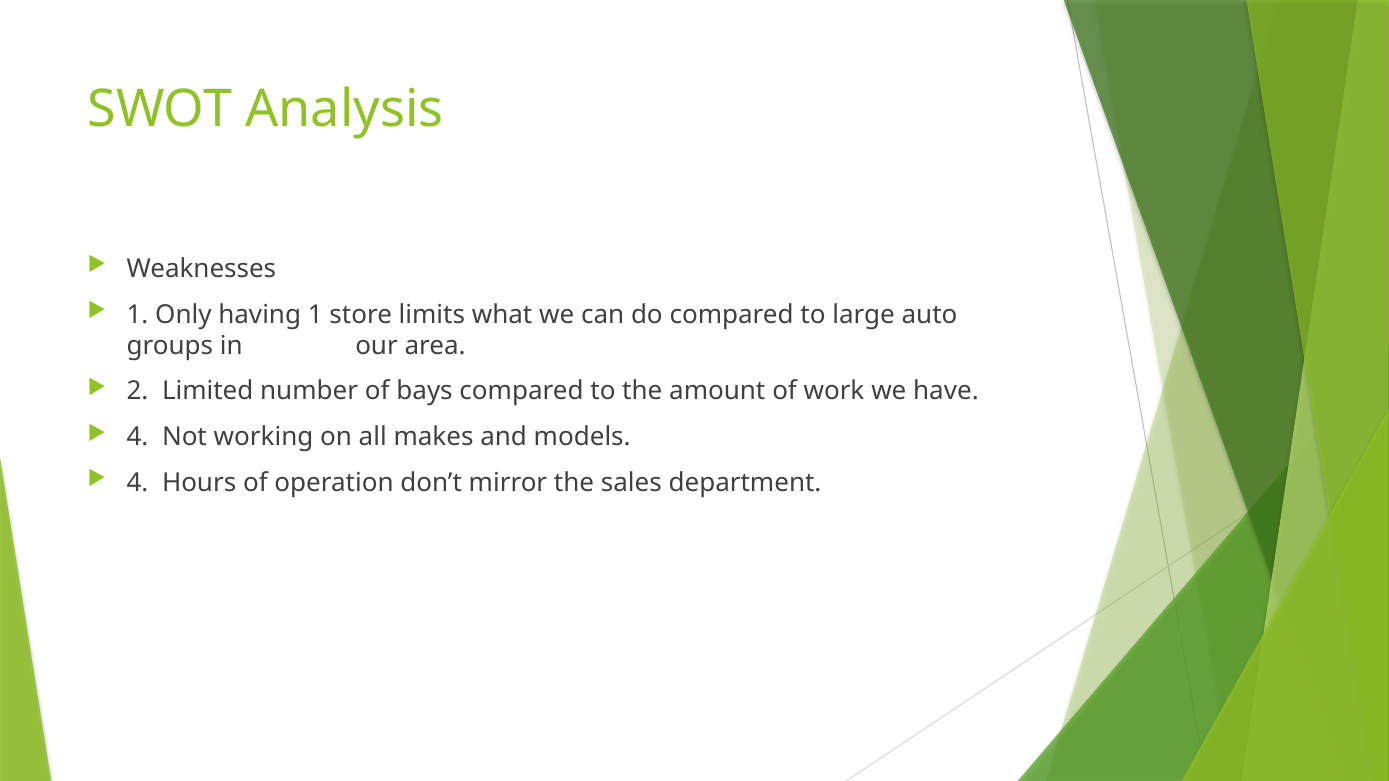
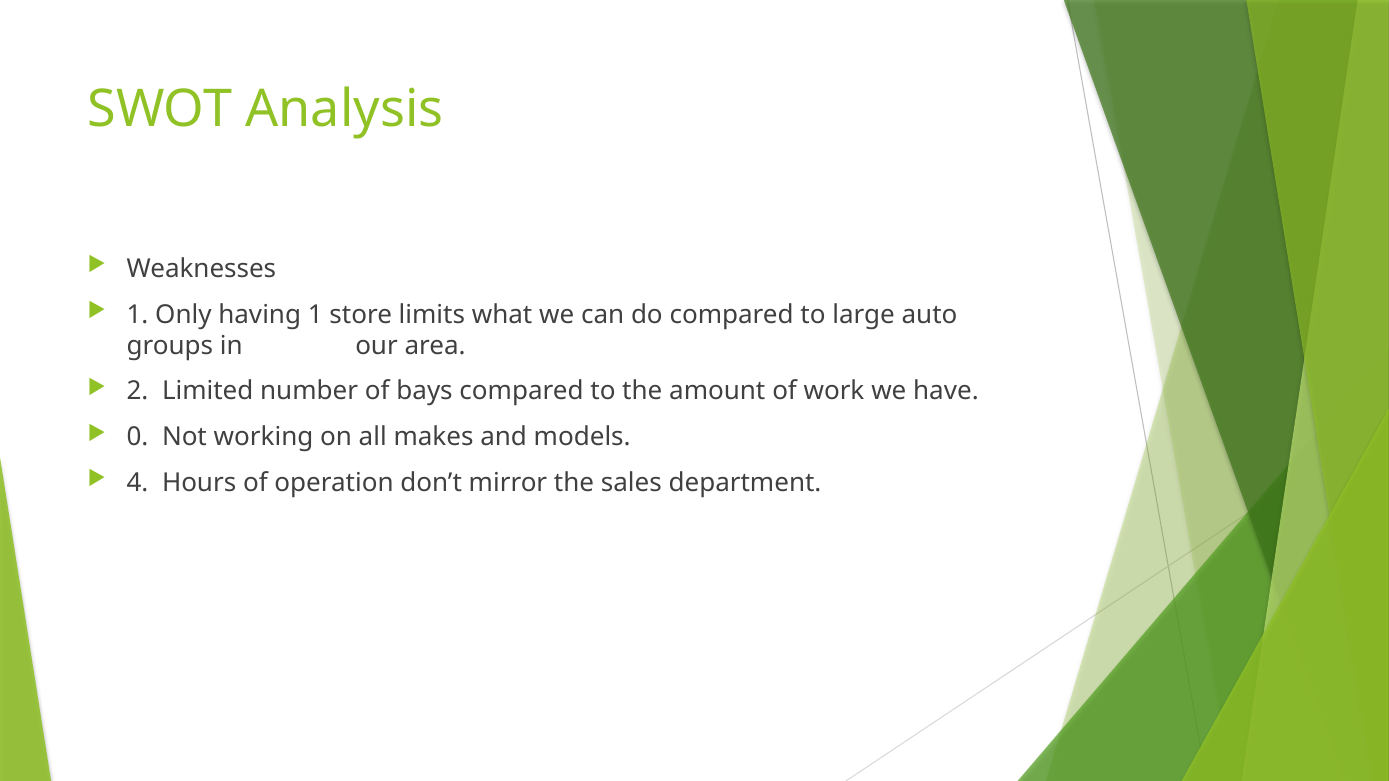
4 at (138, 437): 4 -> 0
